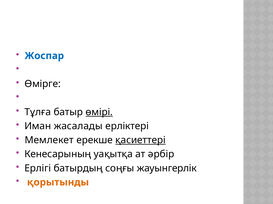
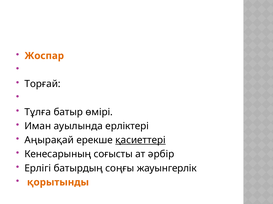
Жоспар colour: blue -> orange
Өмірге: Өмірге -> Торғай
өмірі underline: present -> none
жасалады: жасалады -> ауылында
Мемлекет: Мемлекет -> Аңырақай
уақытқа: уақытқа -> соғысты
